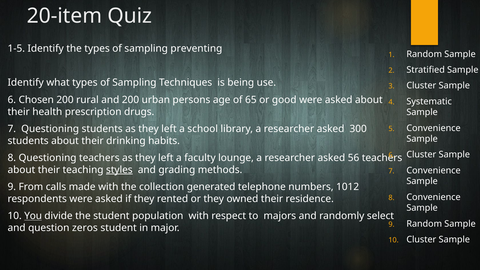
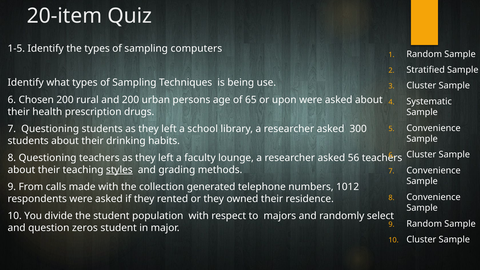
preventing: preventing -> computers
good: good -> upon
You underline: present -> none
